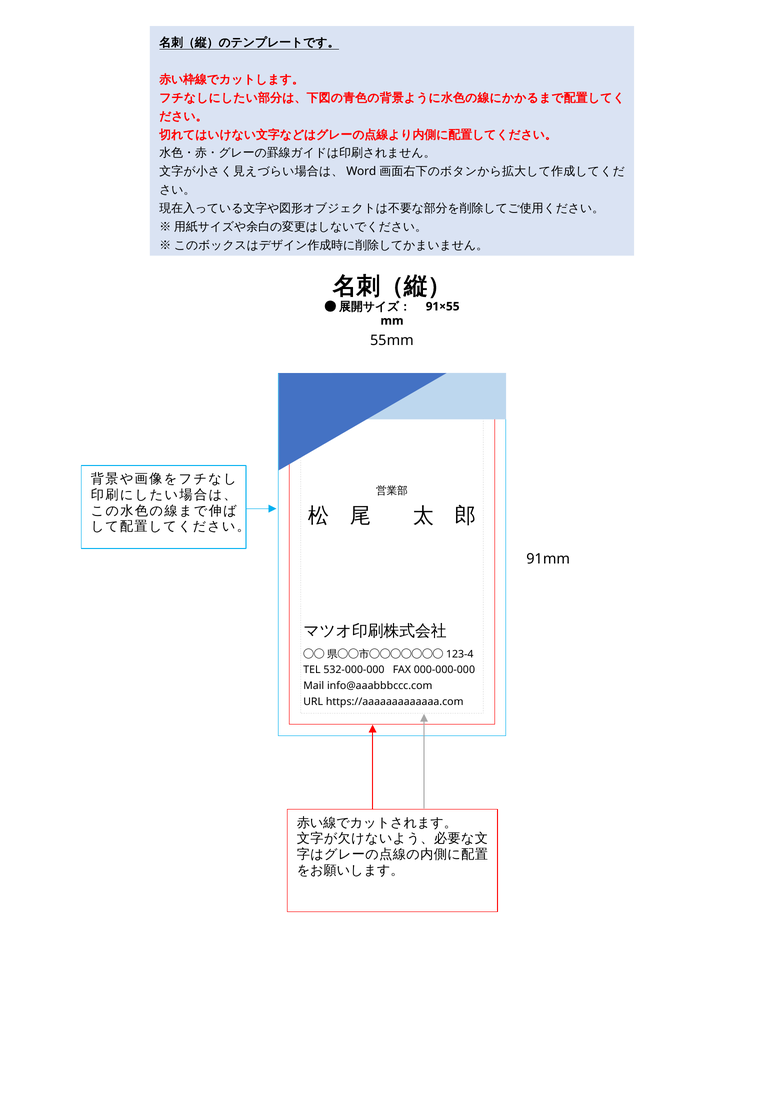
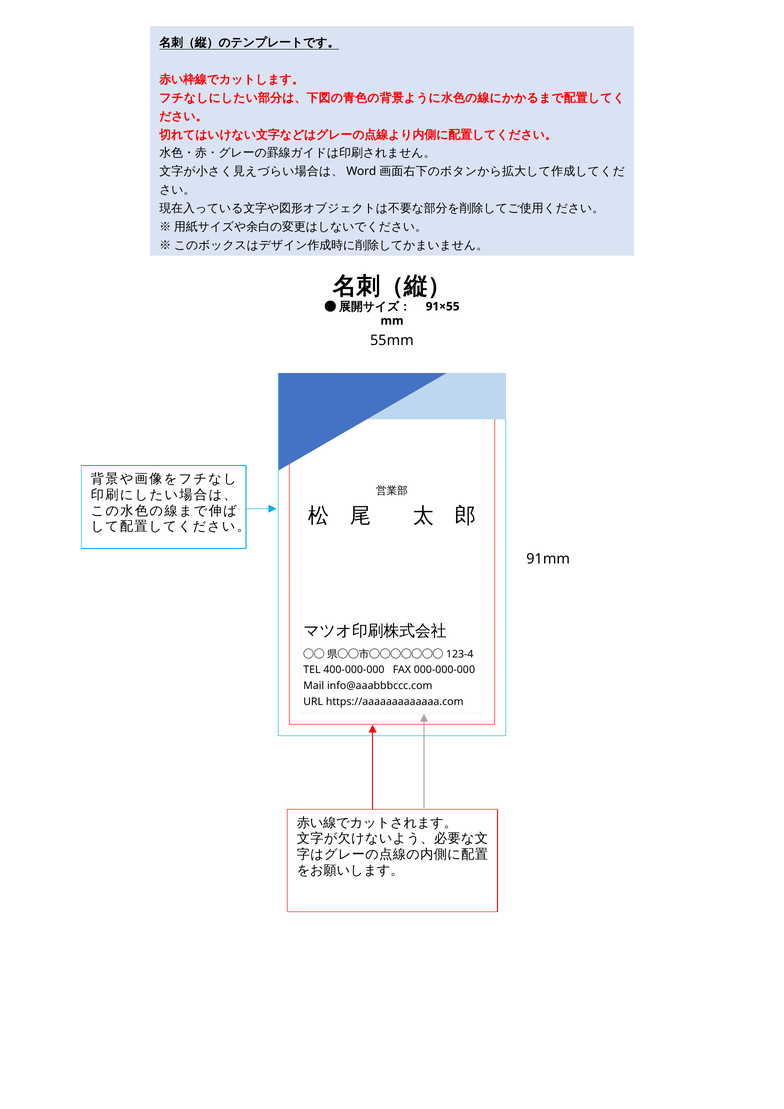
532-000-000: 532-000-000 -> 400-000-000
